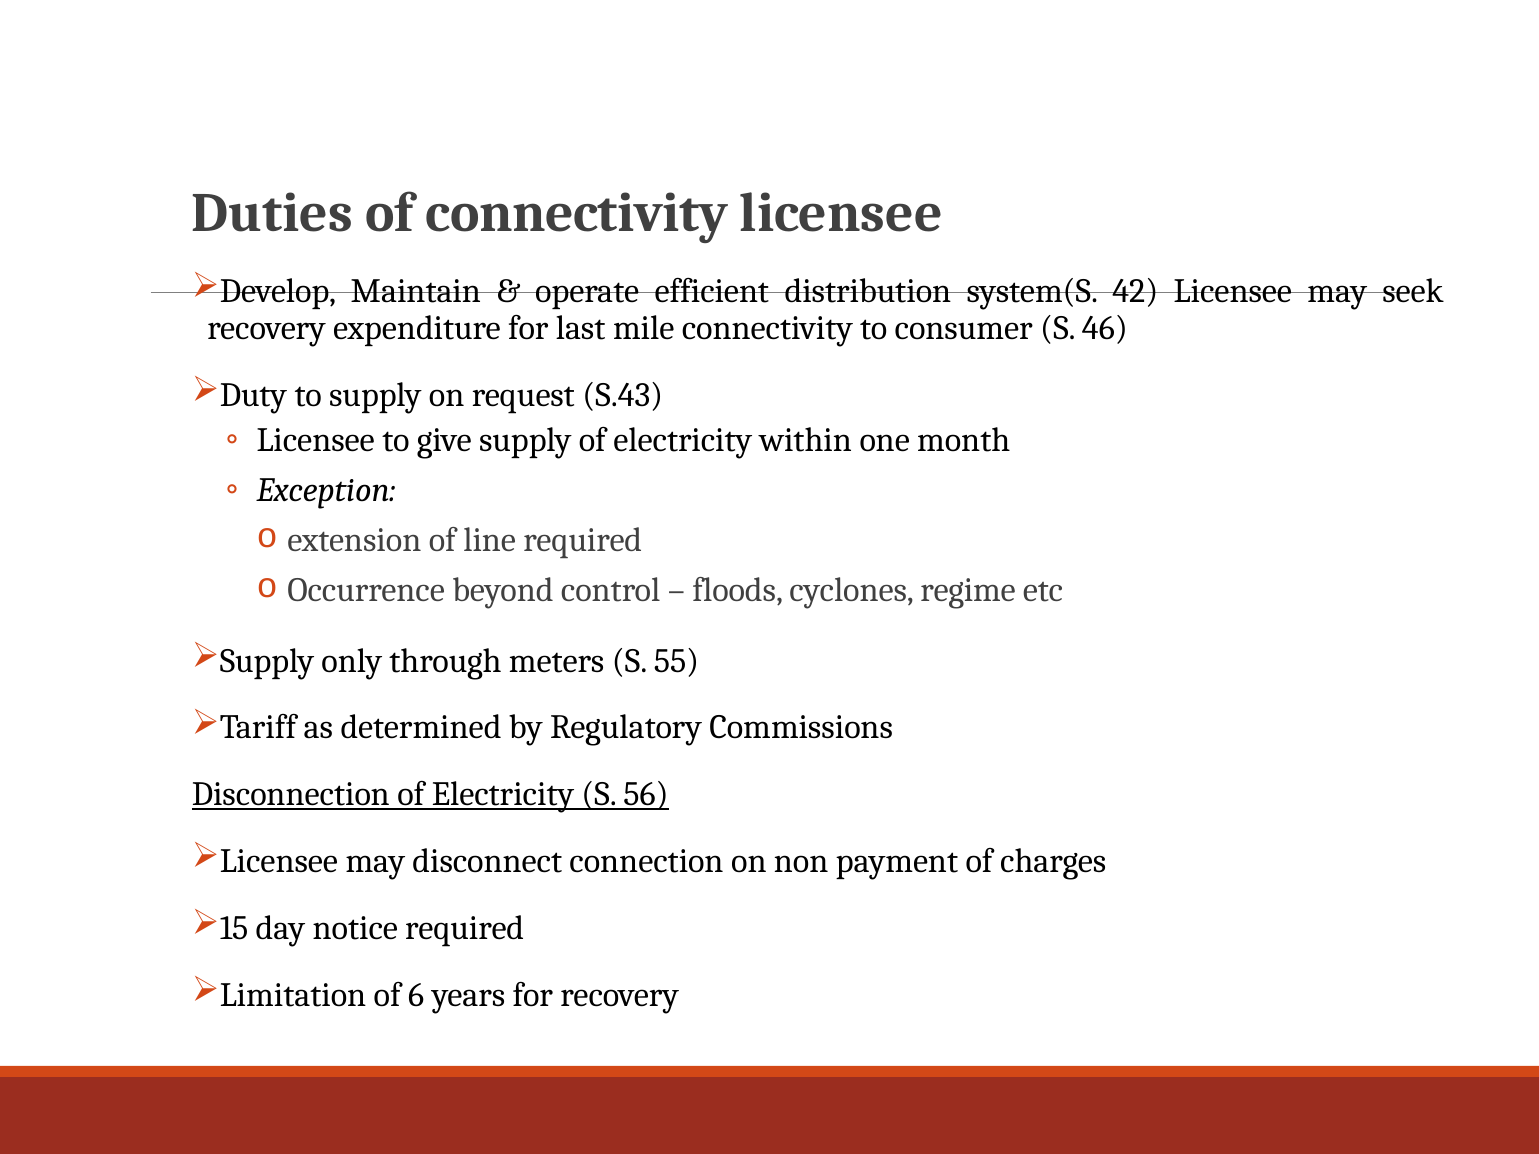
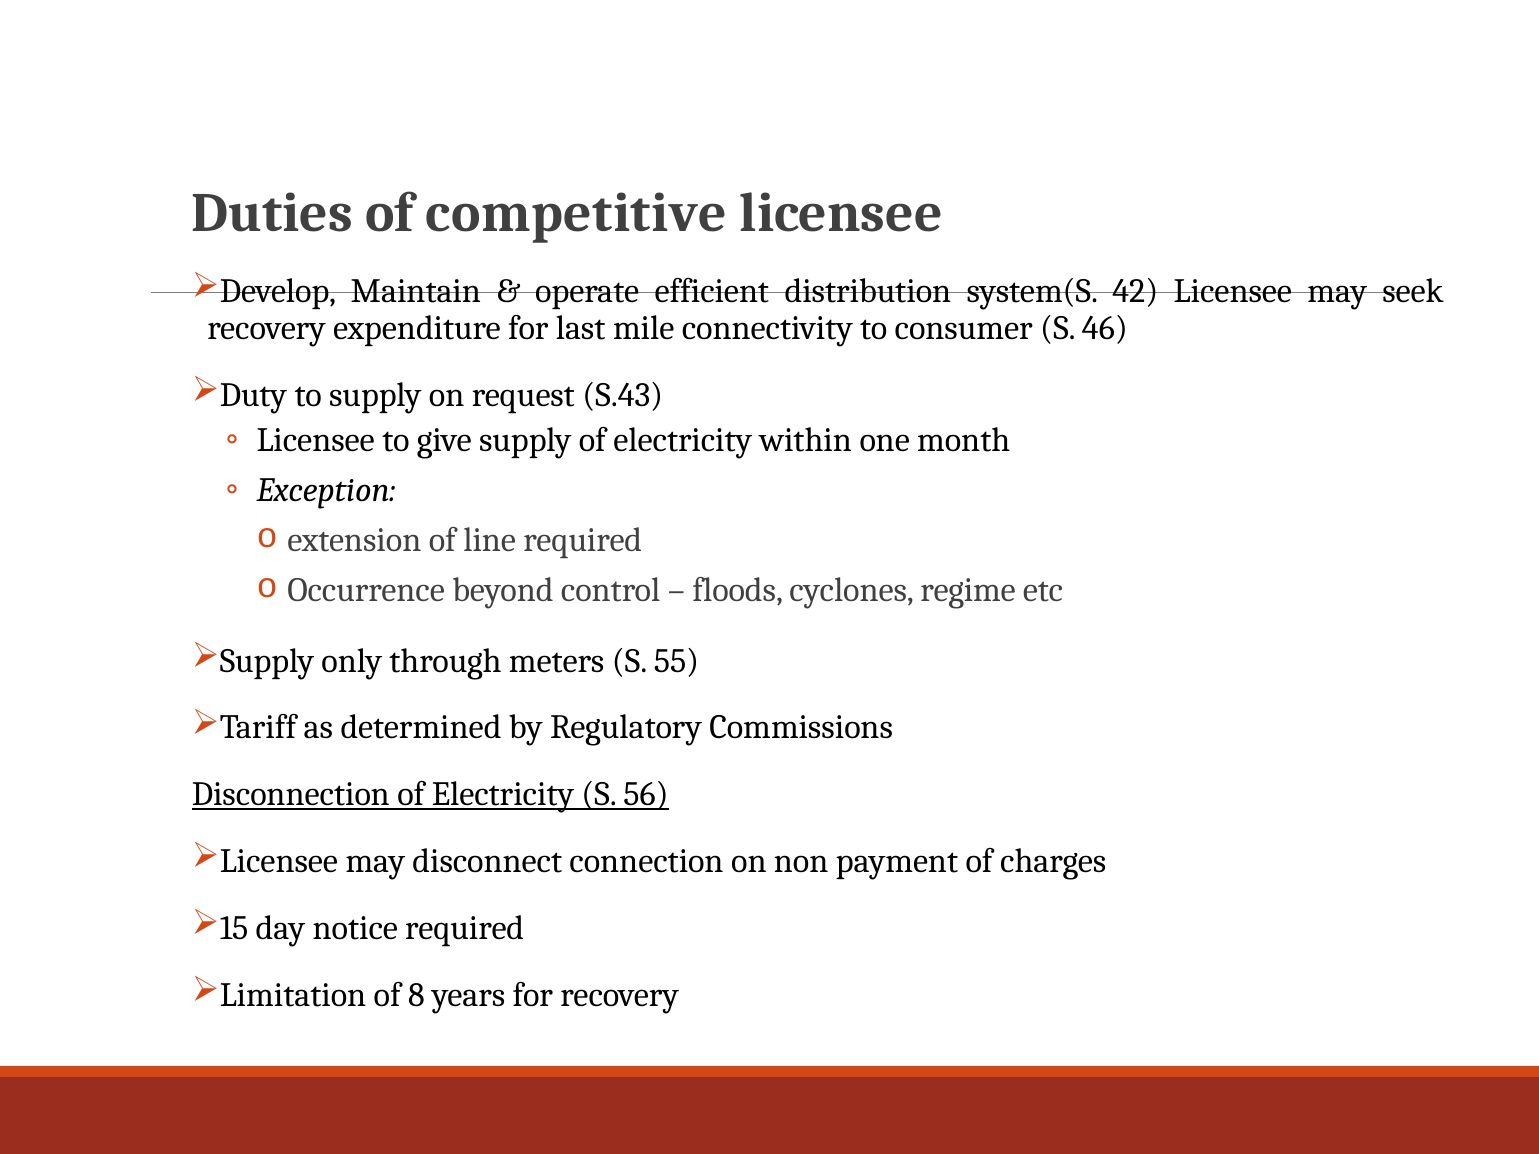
of connectivity: connectivity -> competitive
6: 6 -> 8
